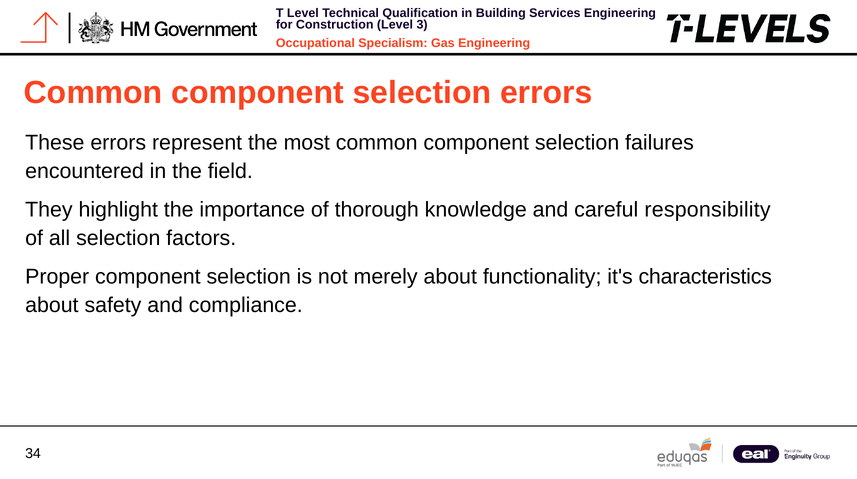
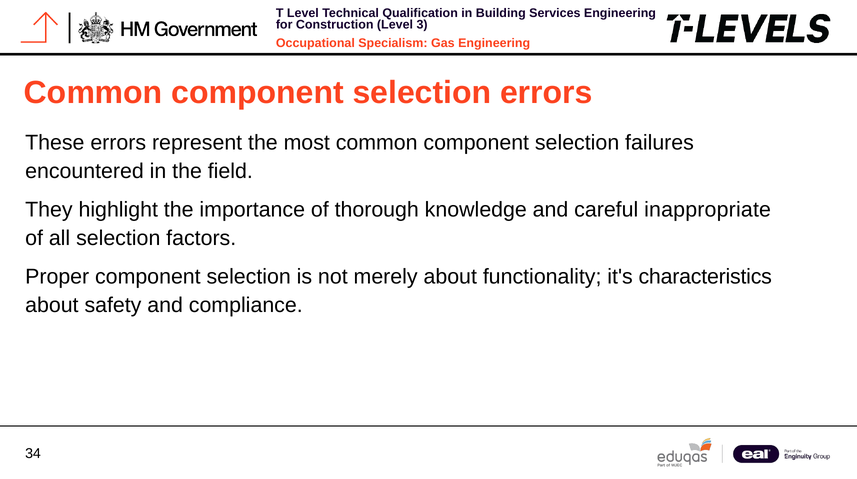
responsibility: responsibility -> inappropriate
